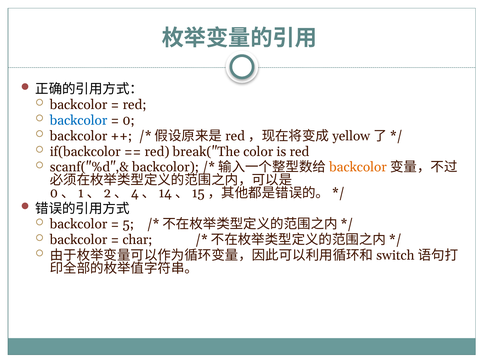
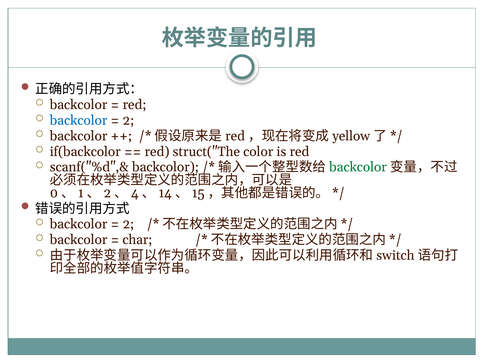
0 at (129, 120): 0 -> 2
break("The: break("The -> struct("The
backcolor at (358, 167) colour: orange -> green
5 at (128, 224): 5 -> 2
